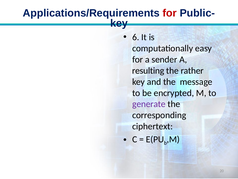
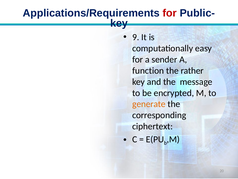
6: 6 -> 9
resulting: resulting -> function
generate colour: purple -> orange
